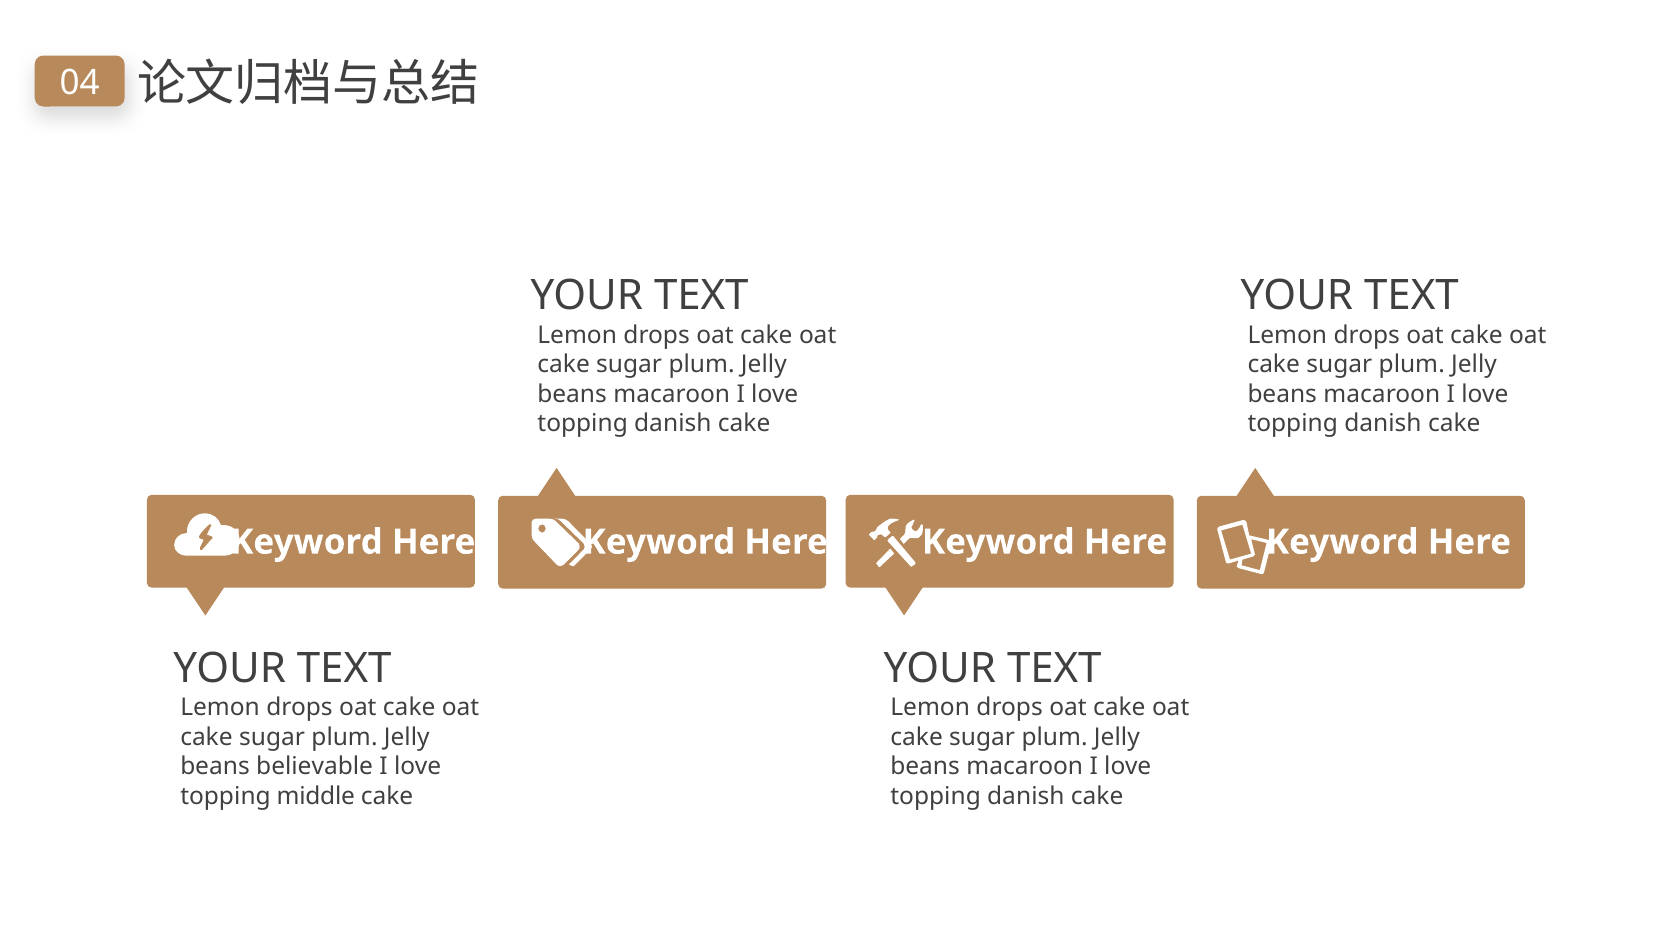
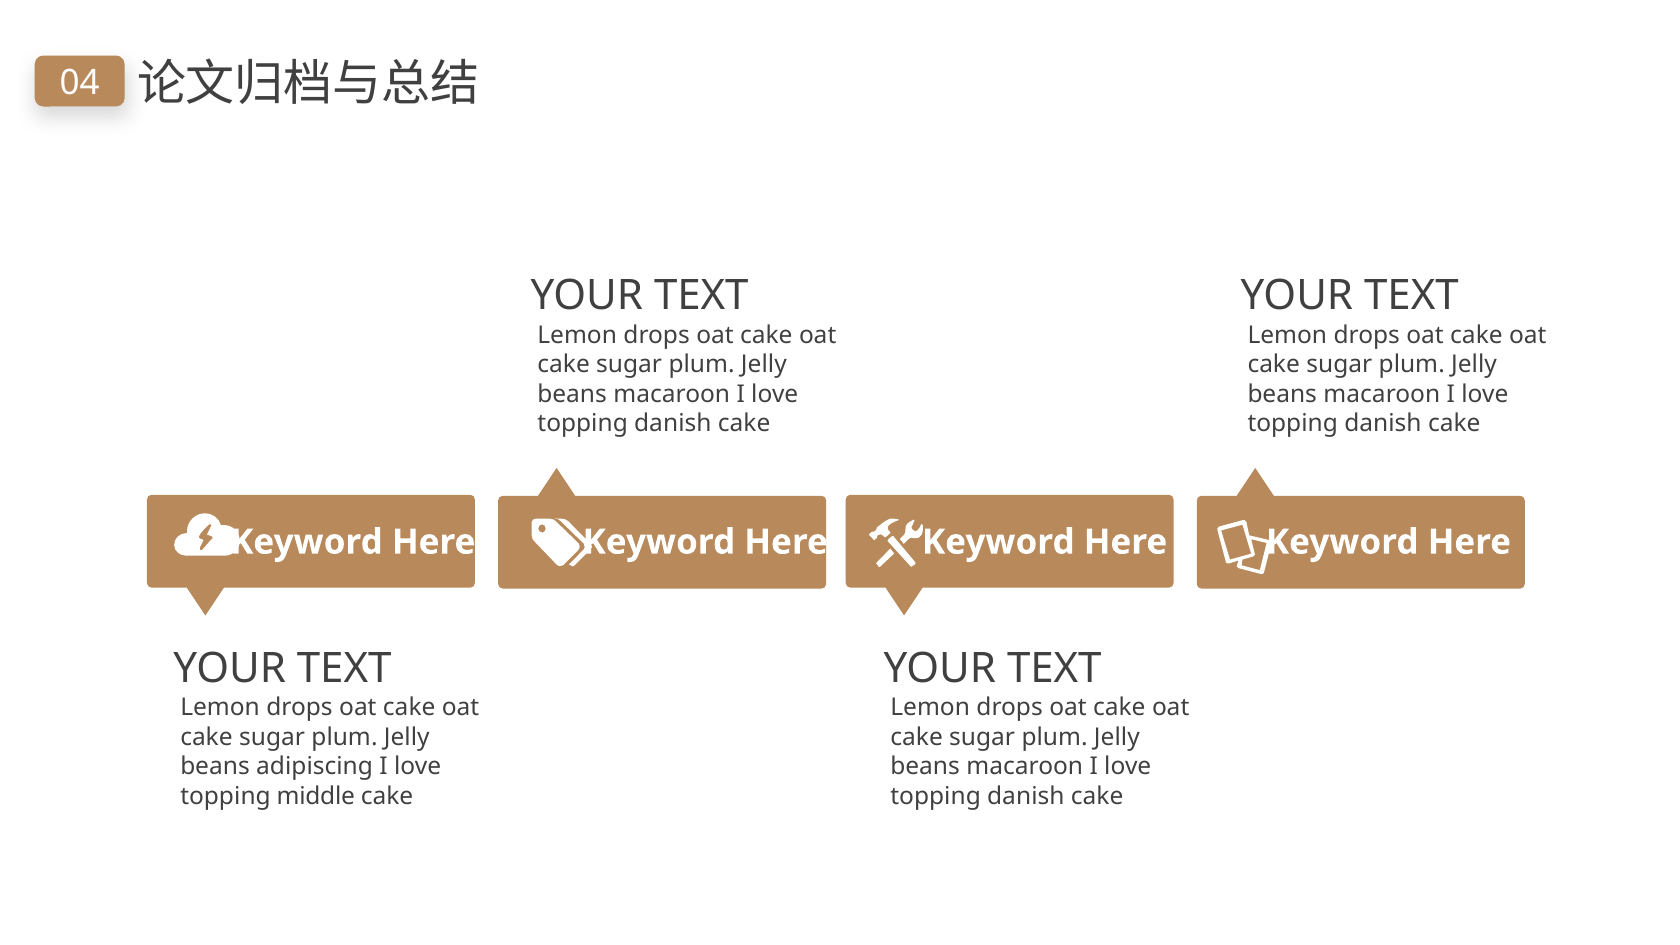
believable: believable -> adipiscing
